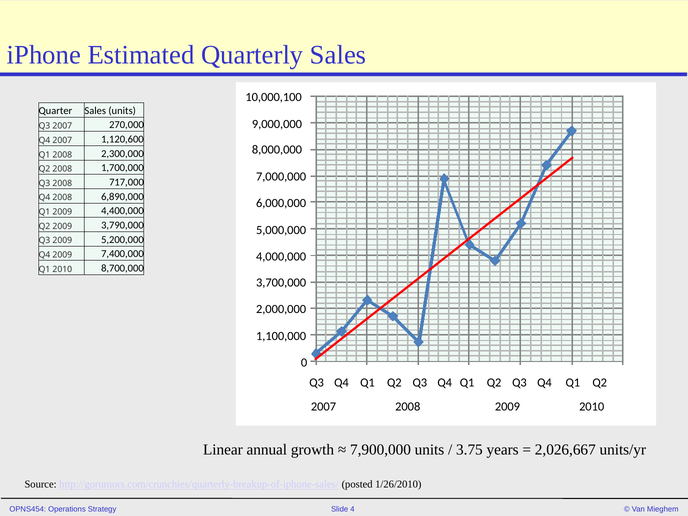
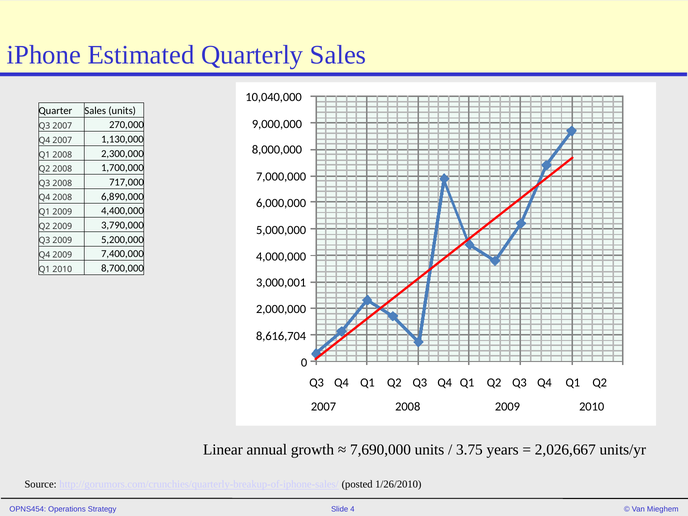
10,000,100: 10,000,100 -> 10,040,000
1,120,600: 1,120,600 -> 1,130,000
3,700,000: 3,700,000 -> 3,000,001
1,100,000: 1,100,000 -> 8,616,704
7,900,000: 7,900,000 -> 7,690,000
